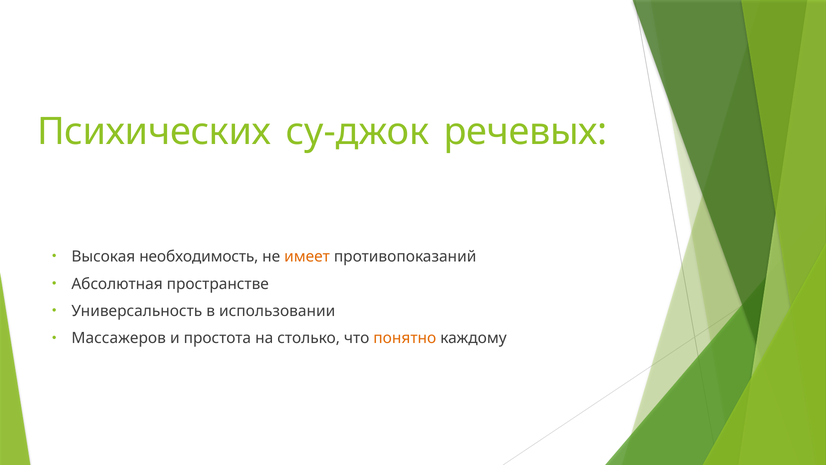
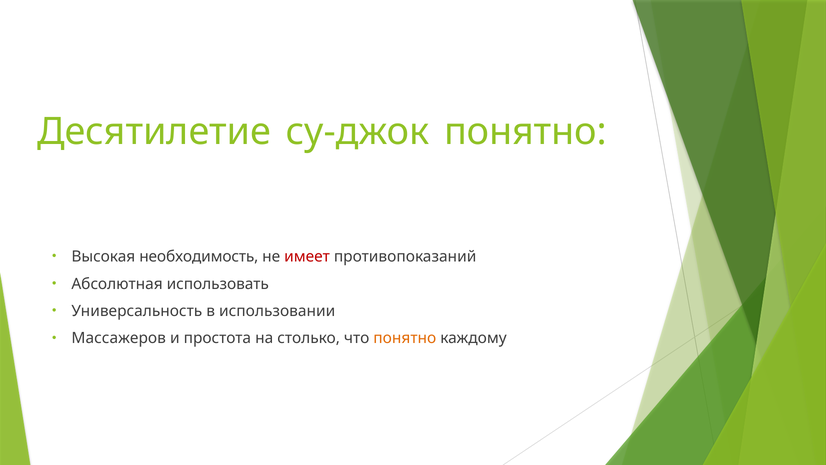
Психических: Психических -> Десятилетие
су-джок речевых: речевых -> понятно
имеет colour: orange -> red
пространстве: пространстве -> использовать
